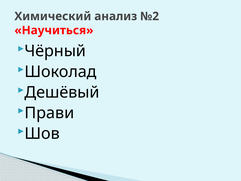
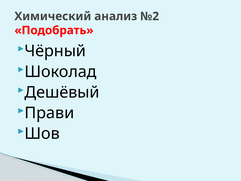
Научиться: Научиться -> Подобрать
